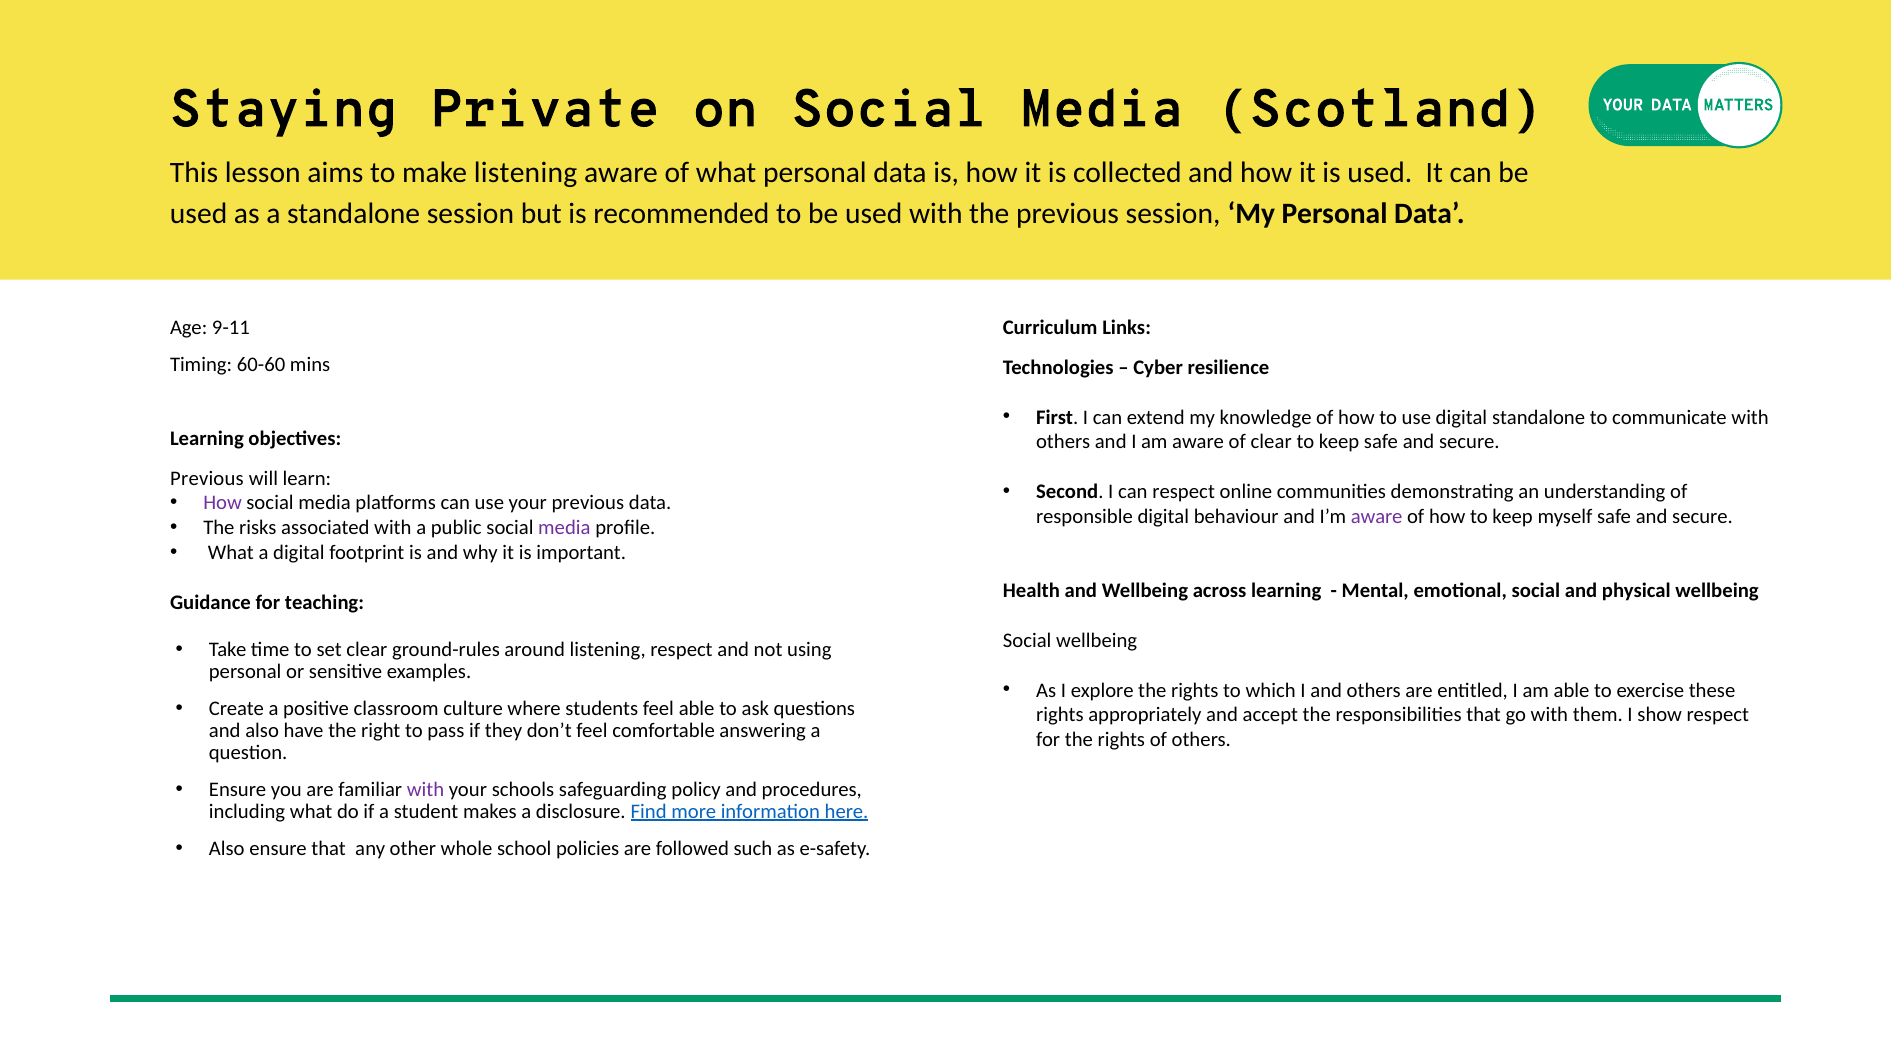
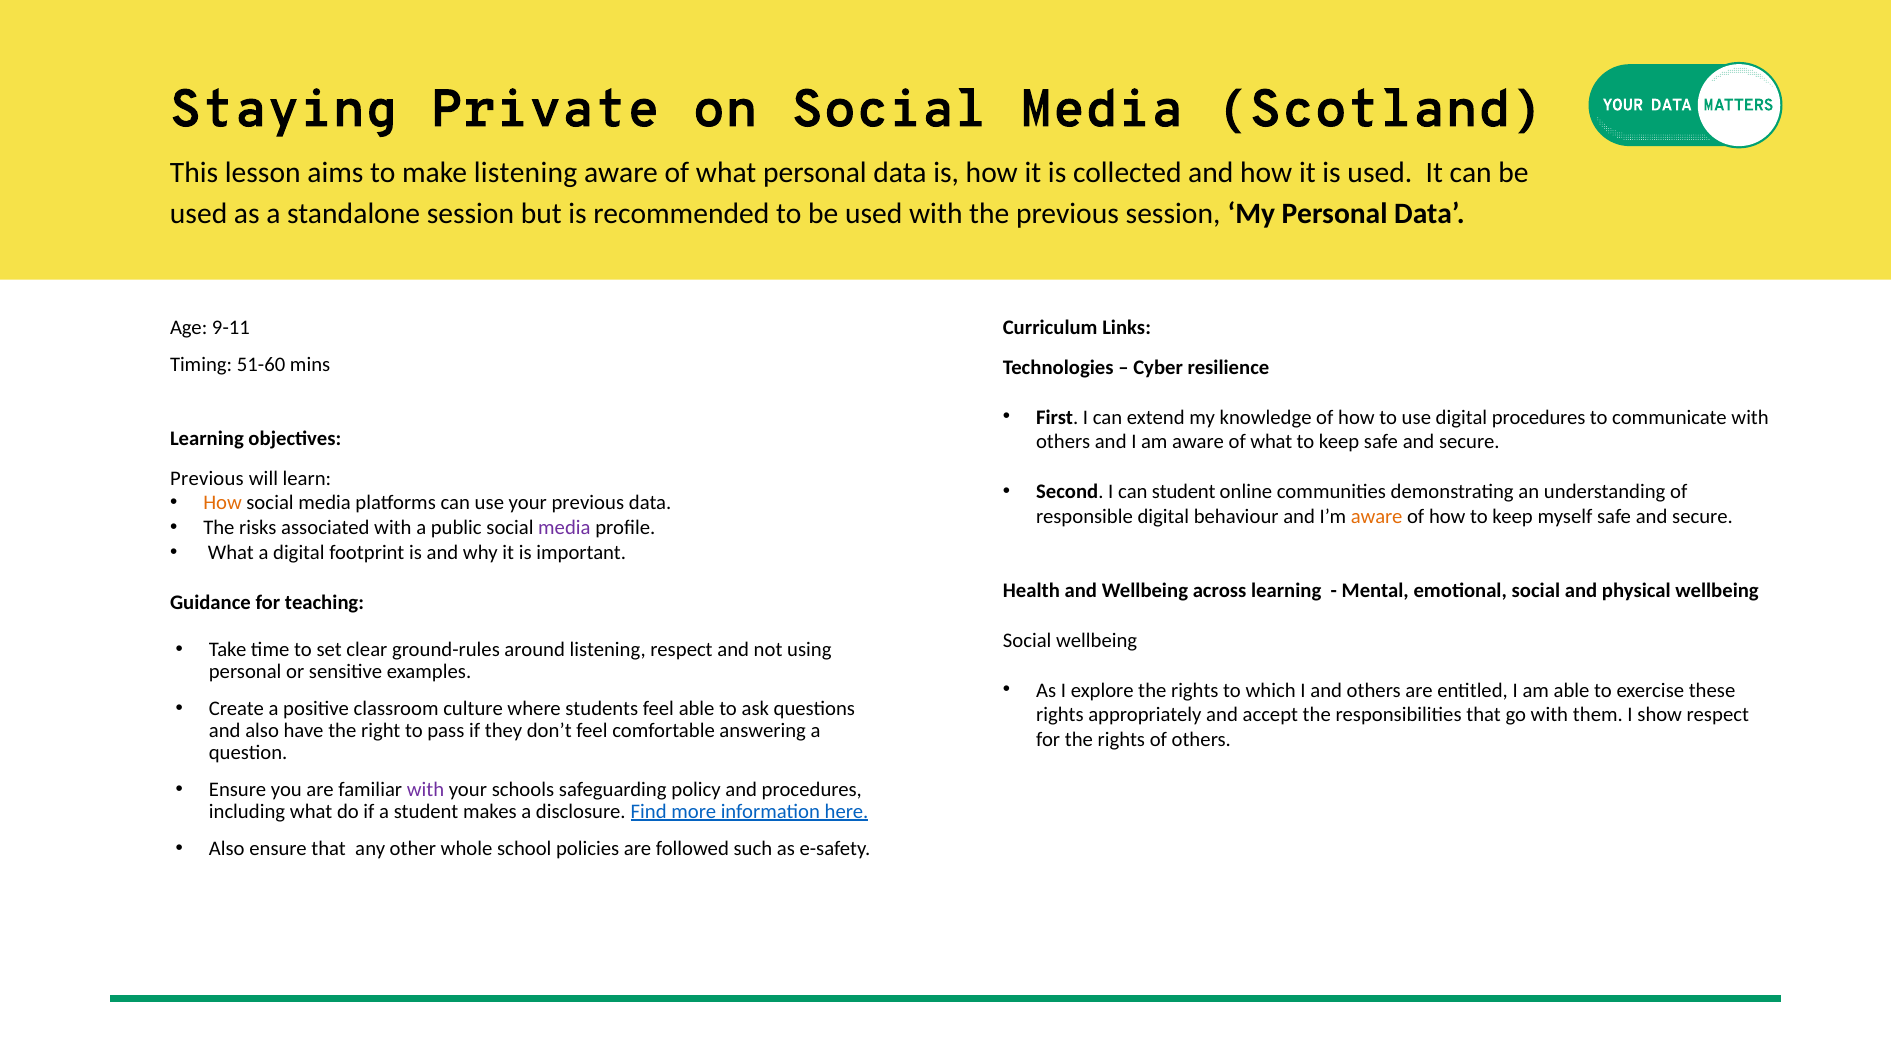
60-60: 60-60 -> 51-60
digital standalone: standalone -> procedures
am aware of clear: clear -> what
can respect: respect -> student
How at (223, 503) colour: purple -> orange
aware at (1377, 517) colour: purple -> orange
